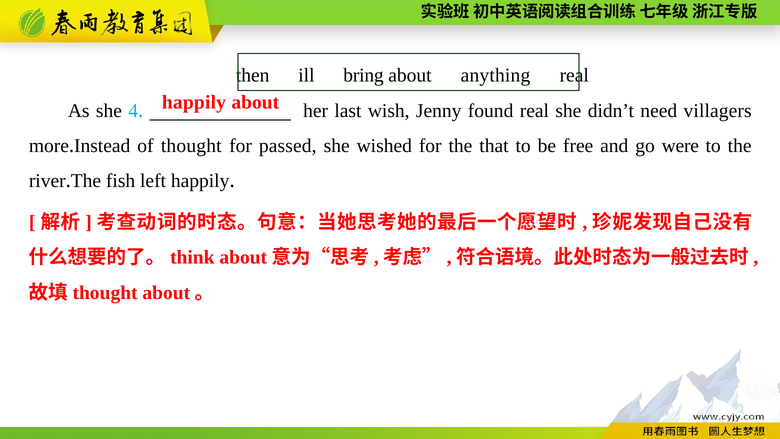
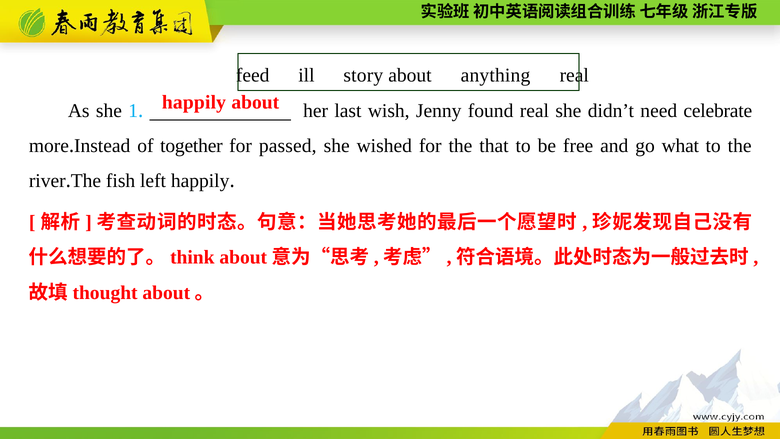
then: then -> feed
bring: bring -> story
4: 4 -> 1
villagers: villagers -> celebrate
thought: thought -> together
were: were -> what
